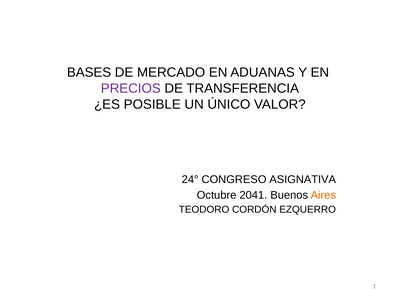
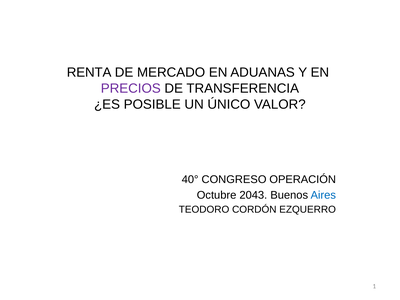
BASES: BASES -> RENTA
24°: 24° -> 40°
ASIGNATIVA: ASIGNATIVA -> OPERACIÓN
2041: 2041 -> 2043
Aires colour: orange -> blue
